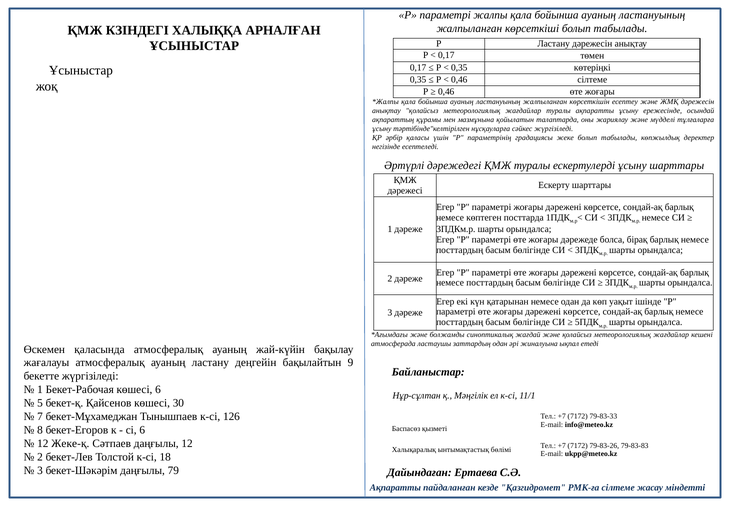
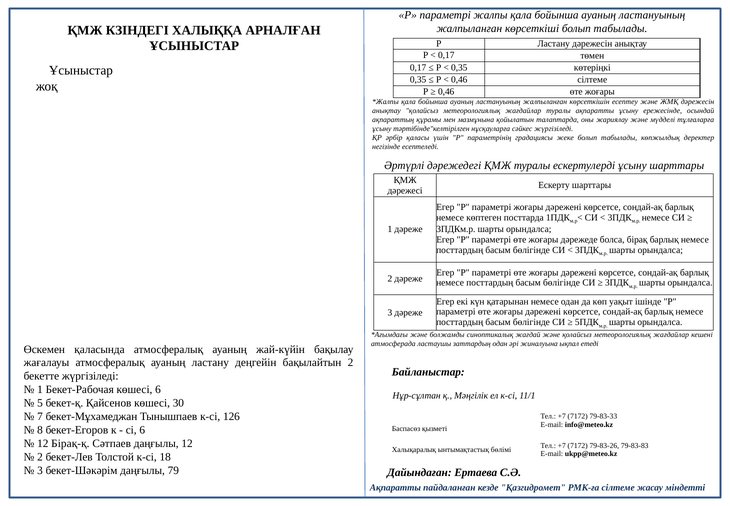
бақылайтын 9: 9 -> 2
Жеке-қ: Жеке-қ -> Бірақ-қ
